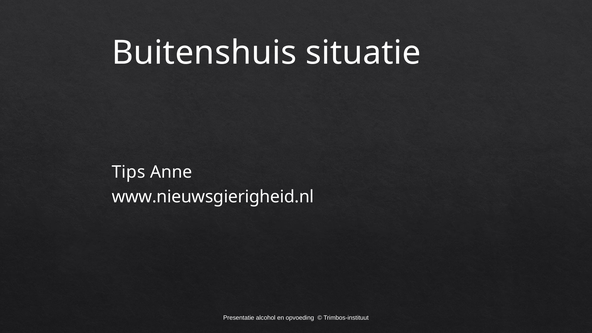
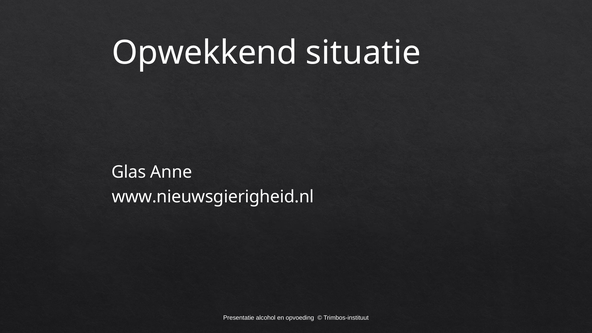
Buitenshuis: Buitenshuis -> Opwekkend
Tips: Tips -> Glas
